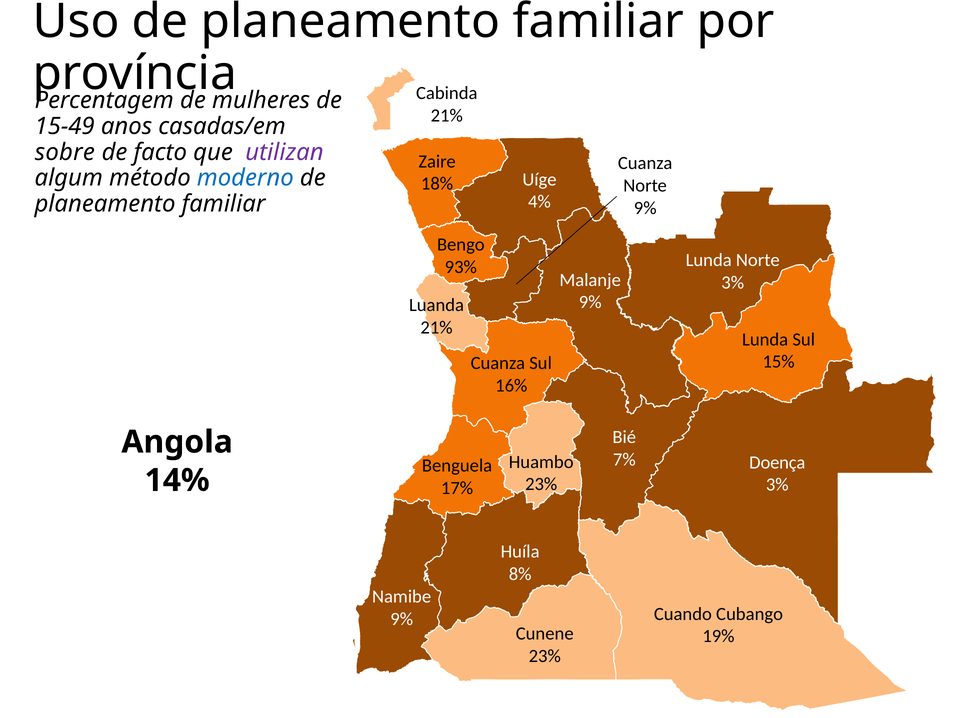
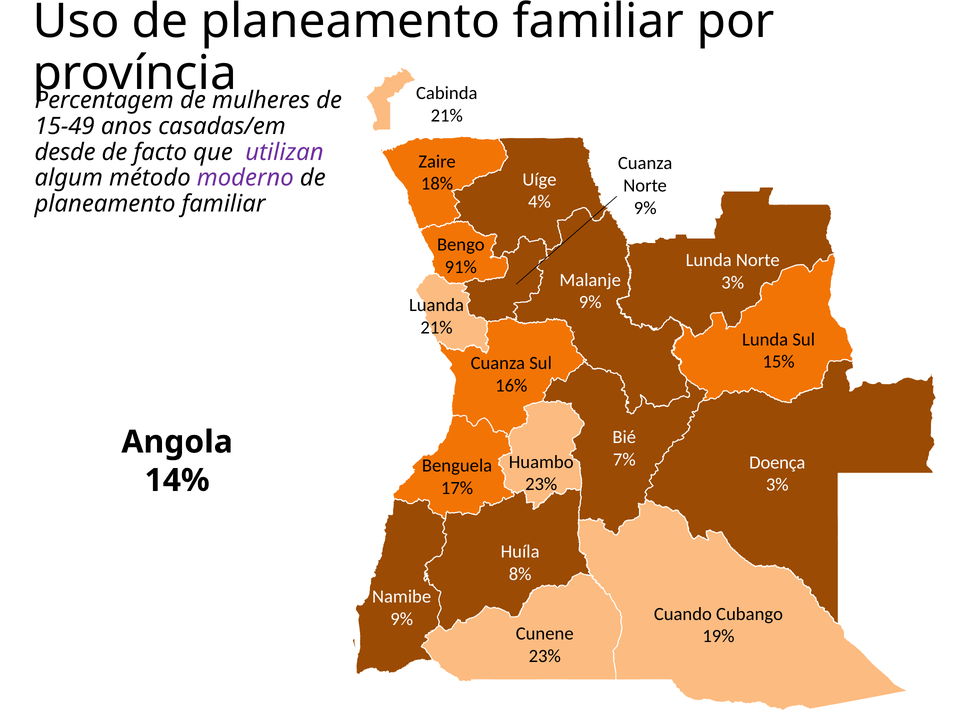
sobre: sobre -> desde
moderno colour: blue -> purple
93%: 93% -> 91%
